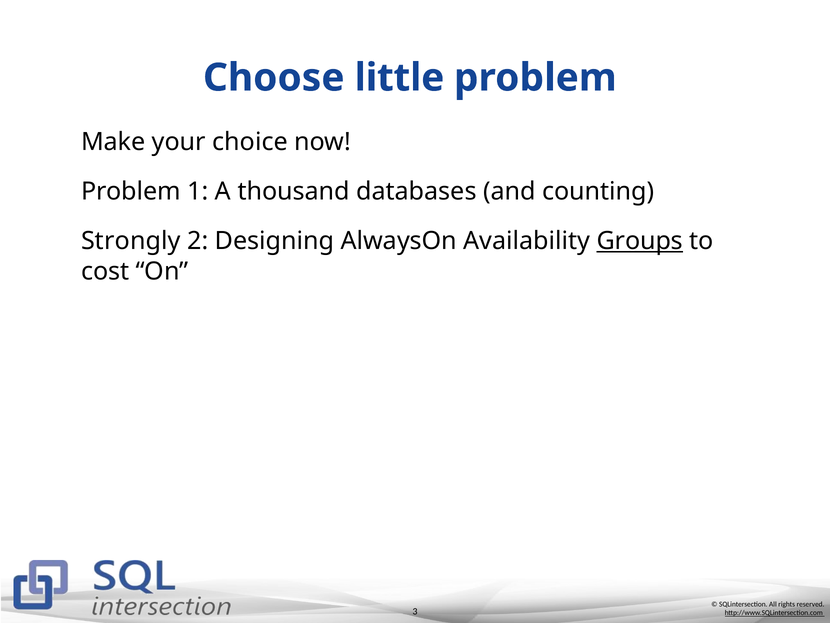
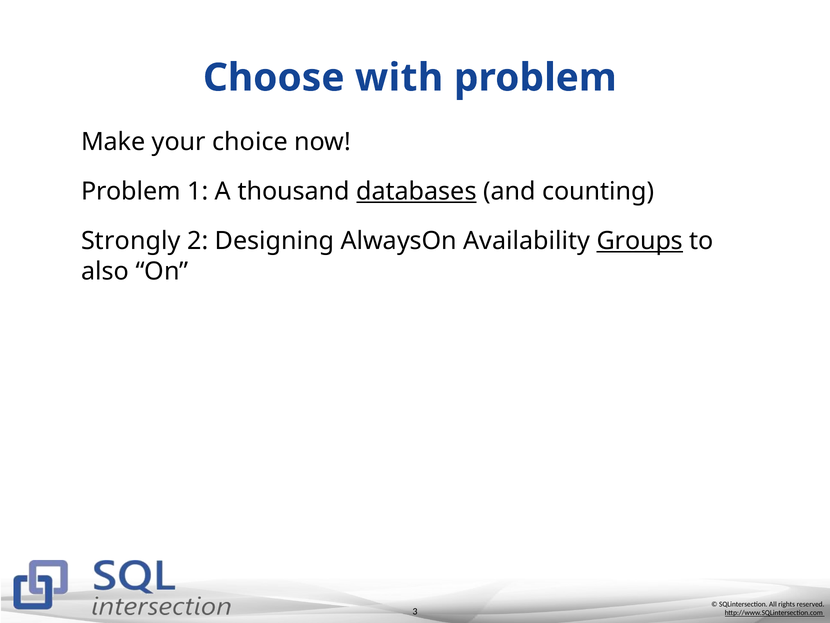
little: little -> with
databases underline: none -> present
cost: cost -> also
